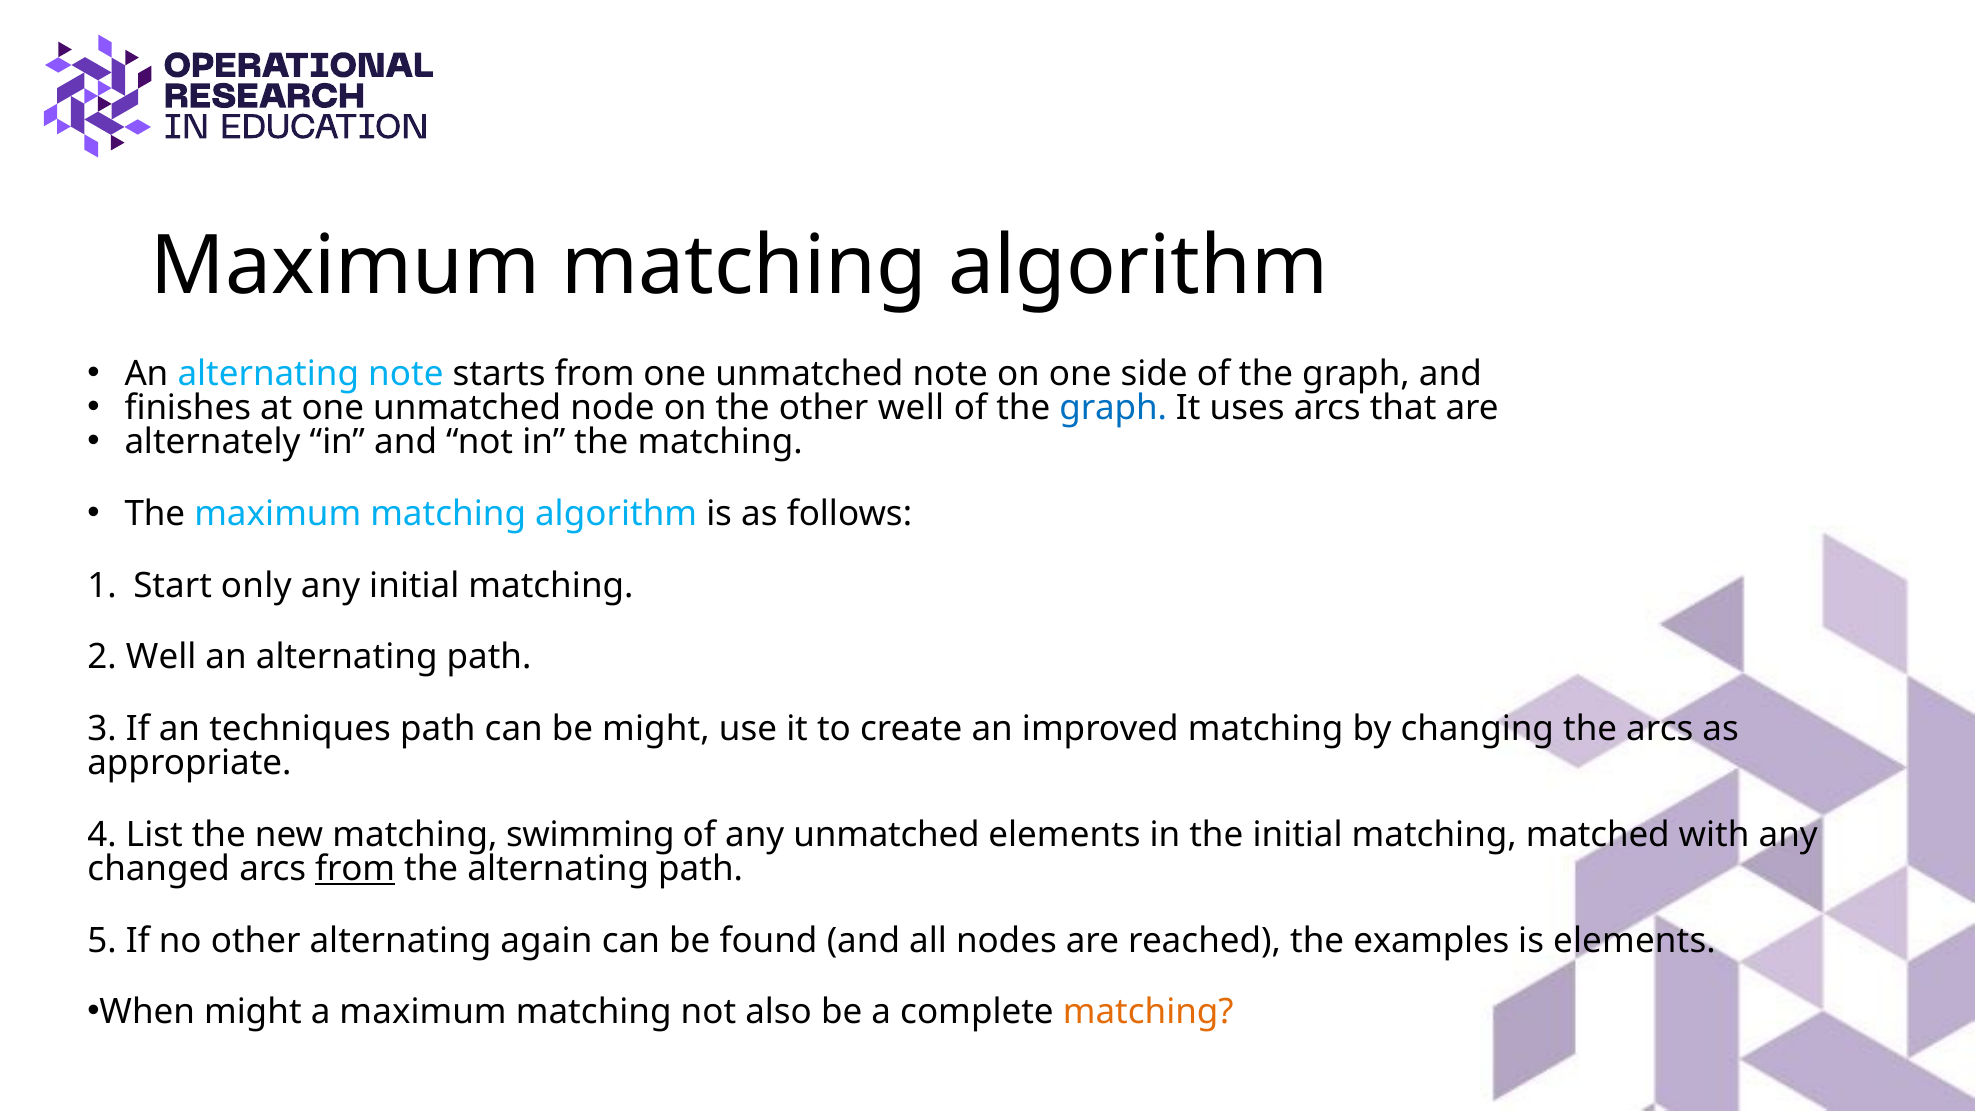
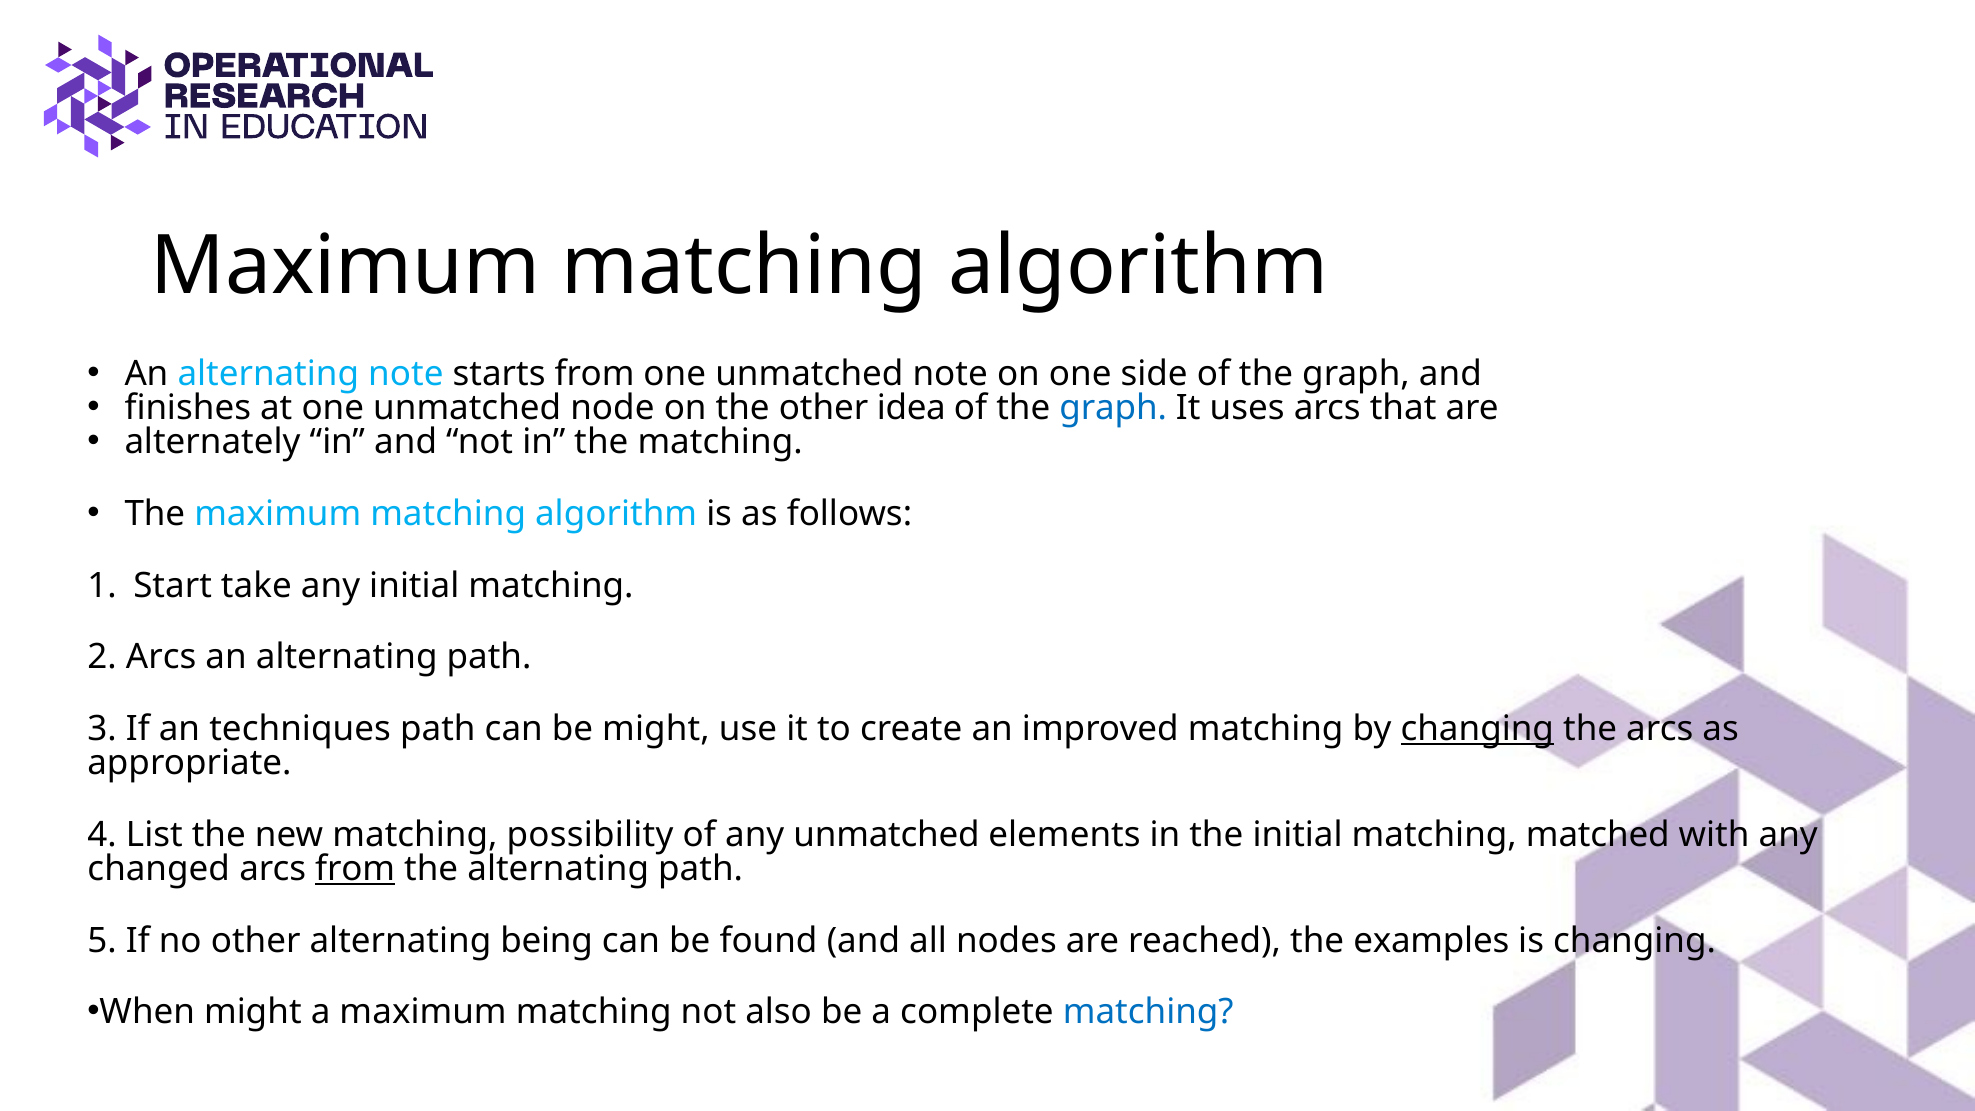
other well: well -> idea
only: only -> take
2 Well: Well -> Arcs
changing at (1477, 729) underline: none -> present
swimming: swimming -> possibility
again: again -> being
is elements: elements -> changing
matching at (1148, 1012) colour: orange -> blue
